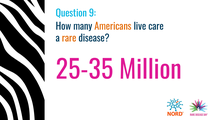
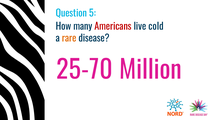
9: 9 -> 5
Americans colour: orange -> red
care: care -> cold
25-35: 25-35 -> 25-70
